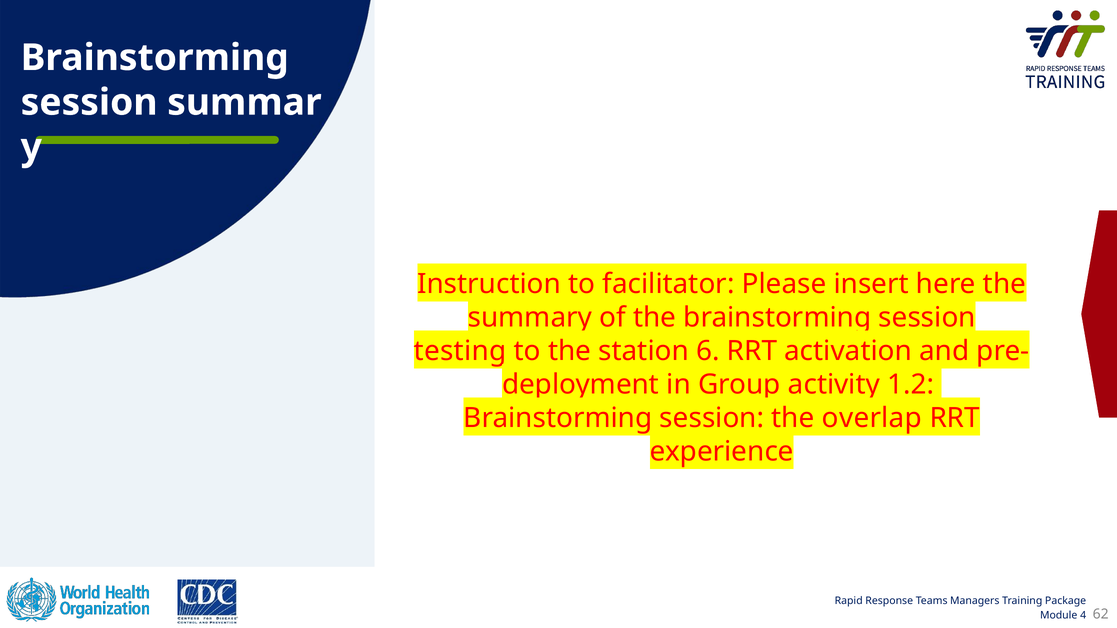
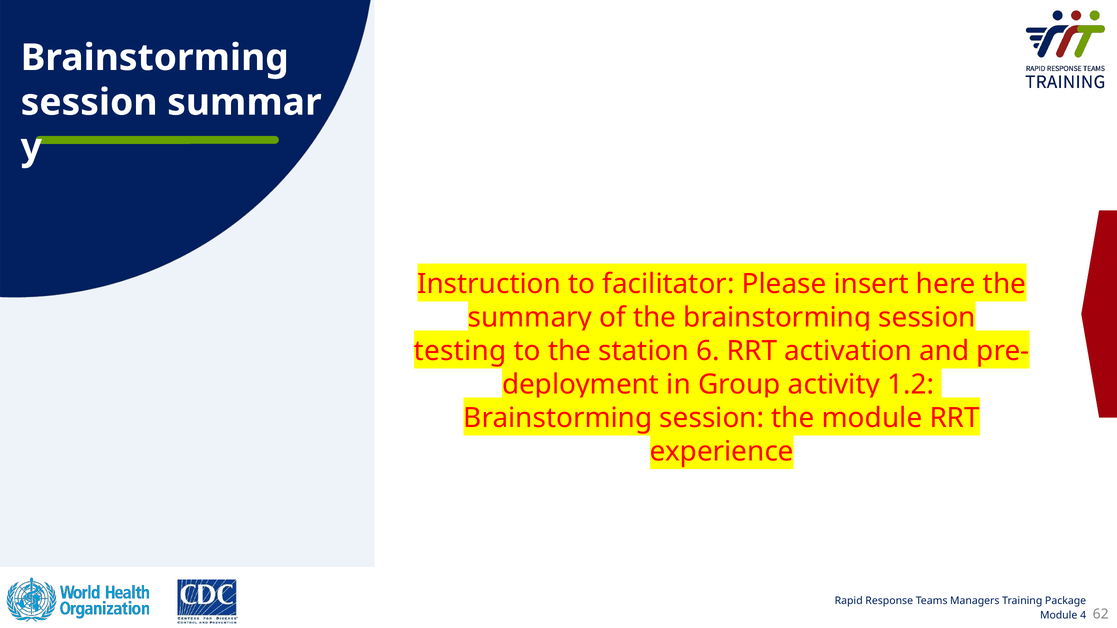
overlap at (872, 418): overlap -> module
